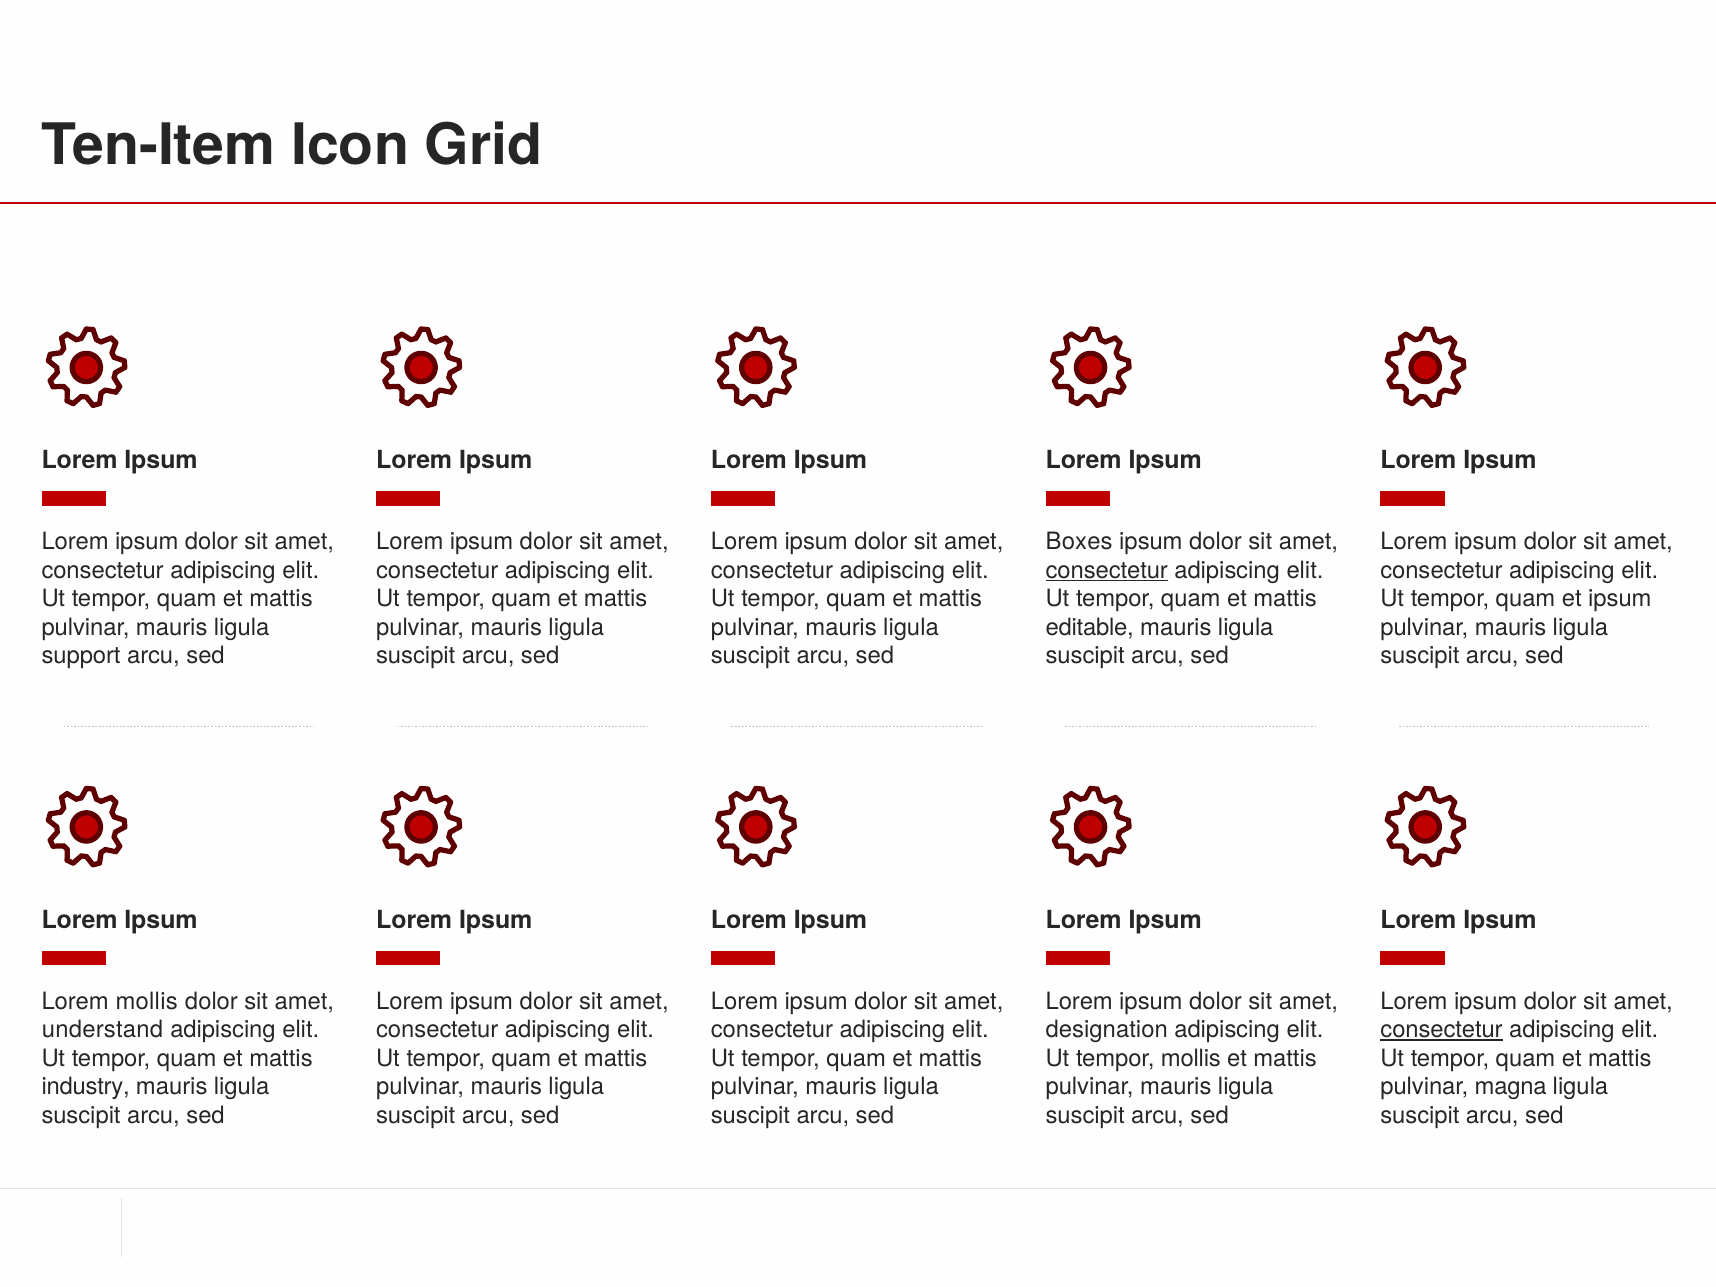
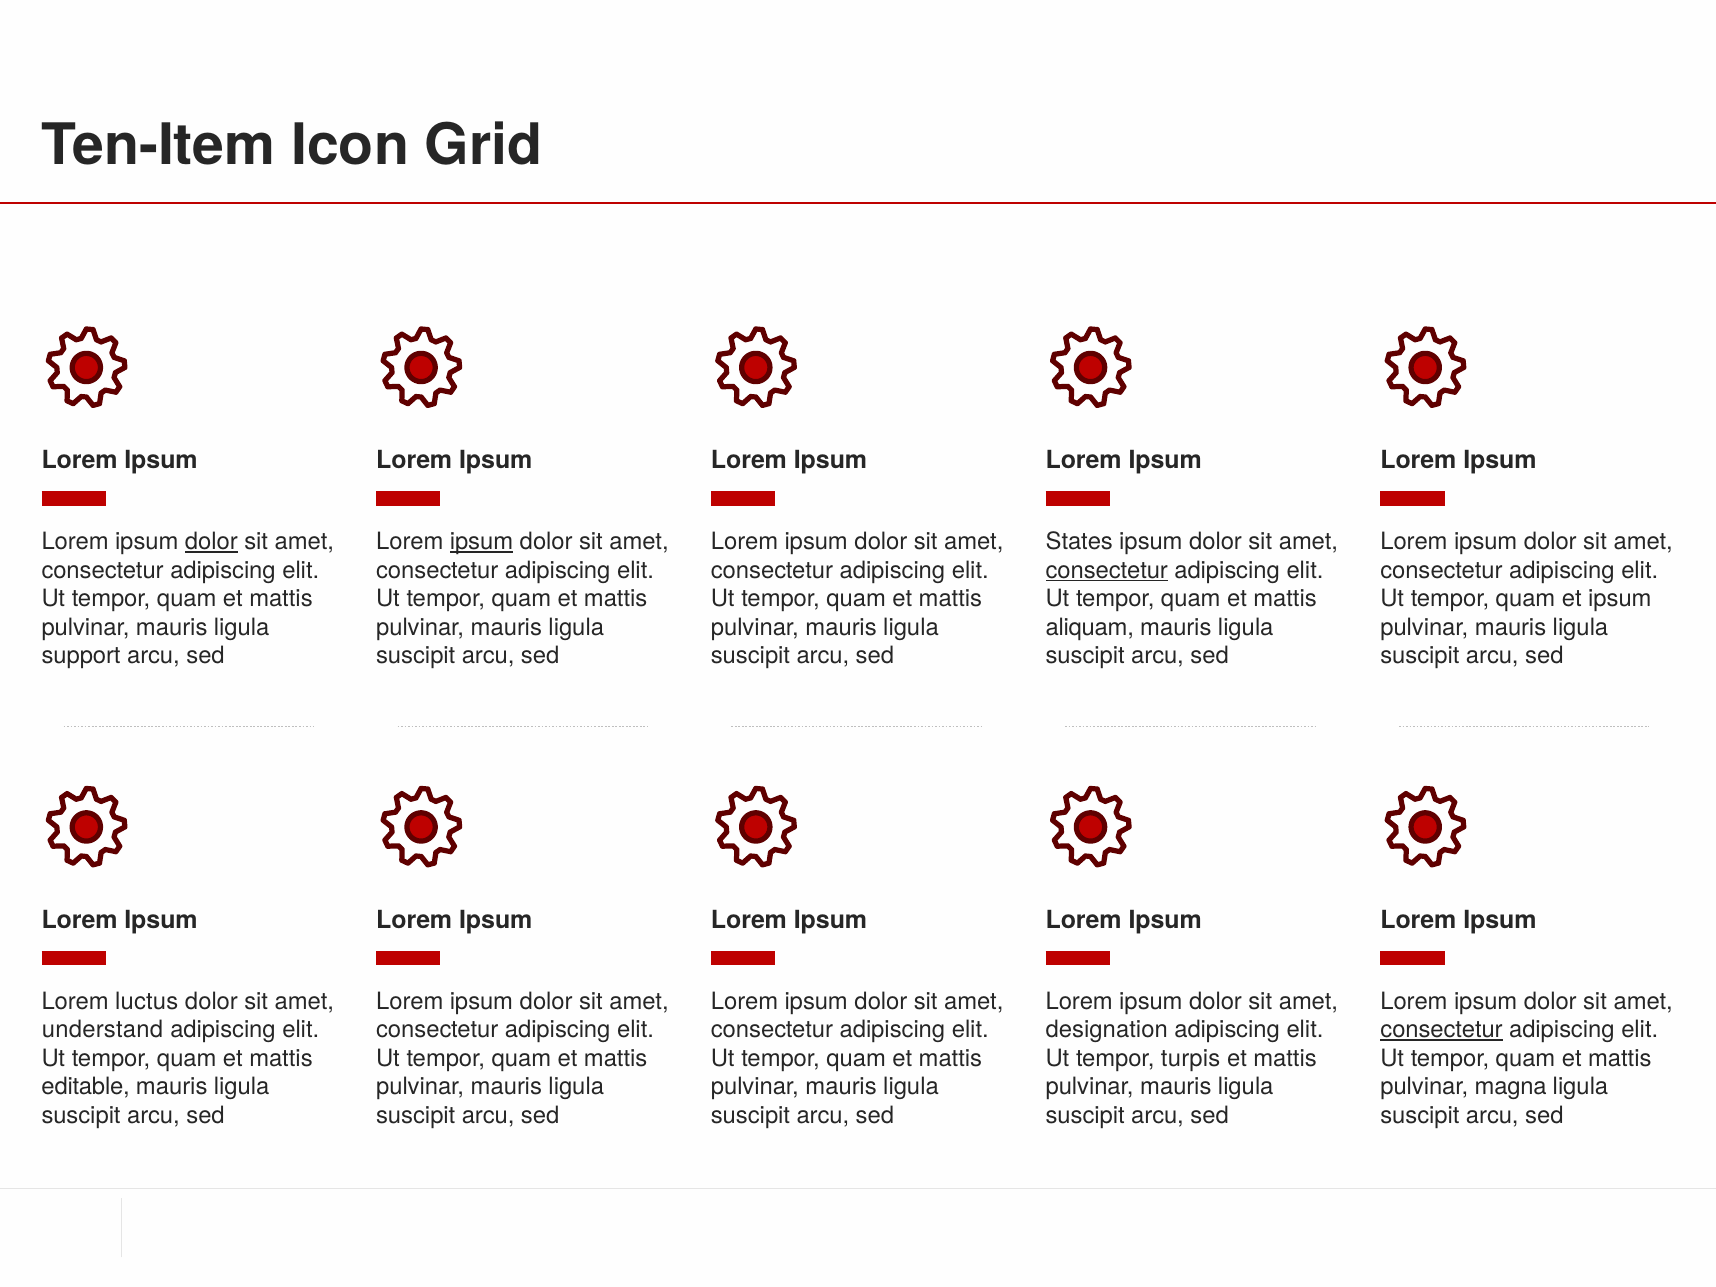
dolor at (211, 542) underline: none -> present
ipsum at (481, 542) underline: none -> present
Boxes: Boxes -> States
editable: editable -> aliquam
Lorem mollis: mollis -> luctus
tempor mollis: mollis -> turpis
industry: industry -> editable
